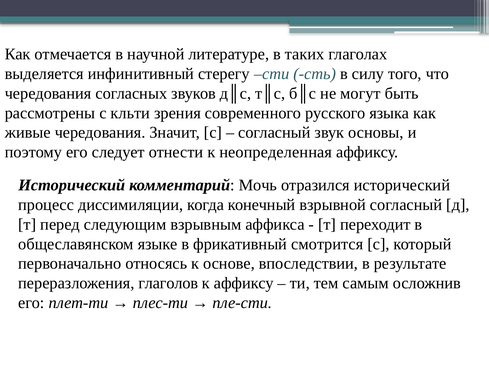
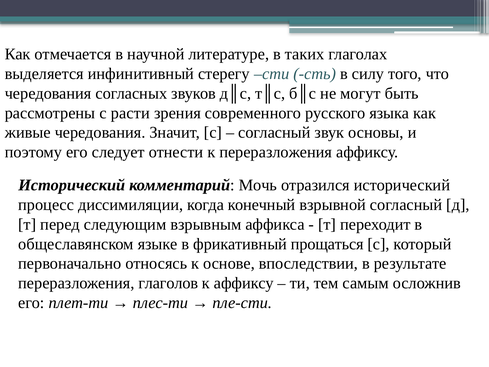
кльти: кльти -> расти
к неопределенная: неопределенная -> переразложения
смотрится: смотрится -> прощаться
